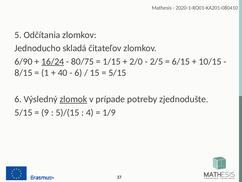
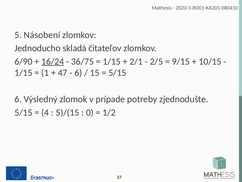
Odčítania: Odčítania -> Násobení
80/75: 80/75 -> 36/75
2/0: 2/0 -> 2/1
6/15: 6/15 -> 9/15
8/15 at (23, 73): 8/15 -> 1/15
40: 40 -> 47
zlomok underline: present -> none
9: 9 -> 4
4: 4 -> 0
1/9: 1/9 -> 1/2
